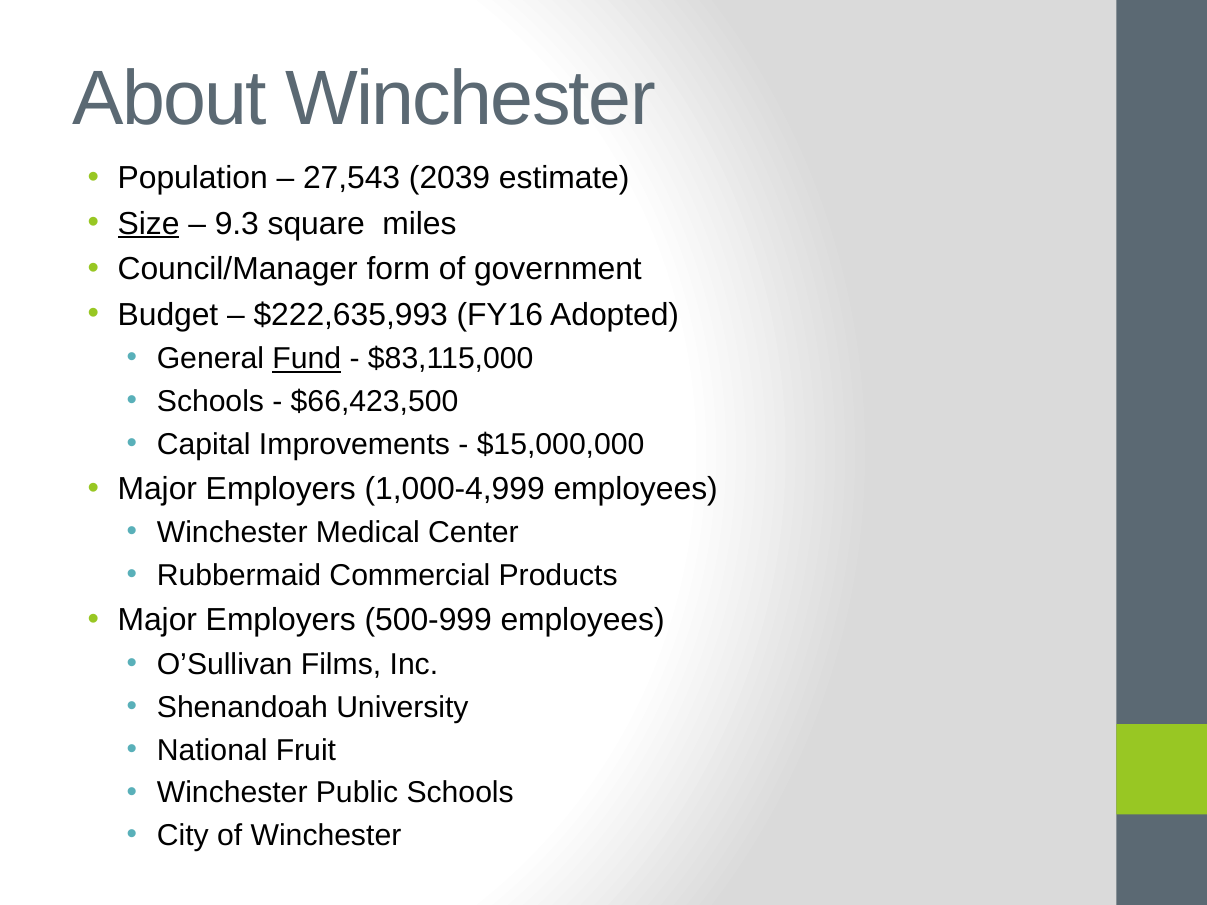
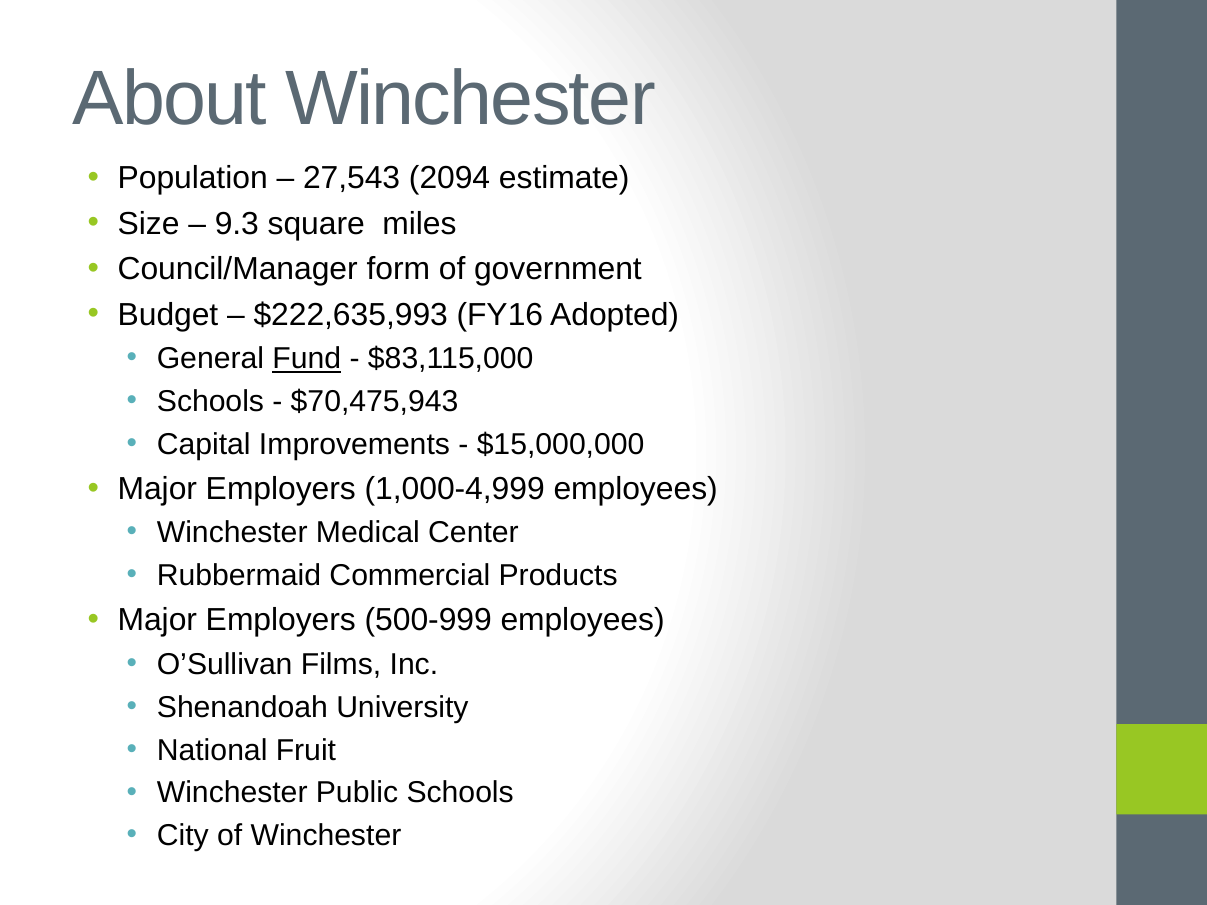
2039: 2039 -> 2094
Size underline: present -> none
$66,423,500: $66,423,500 -> $70,475,943
